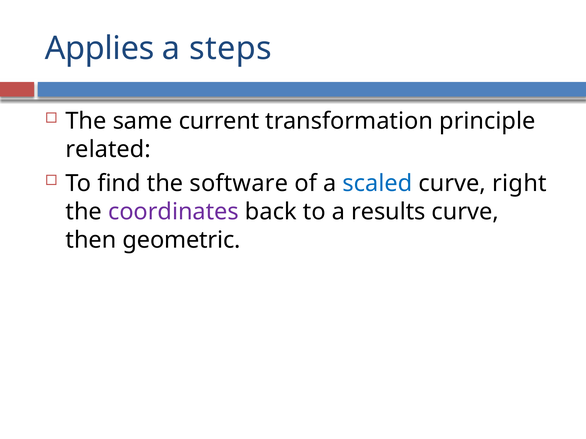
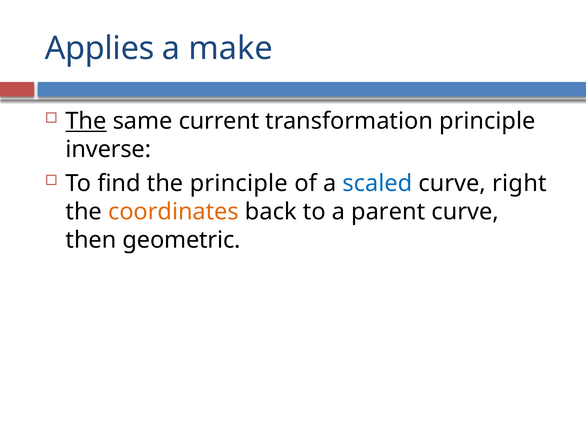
steps: steps -> make
The at (86, 121) underline: none -> present
related: related -> inverse
the software: software -> principle
coordinates colour: purple -> orange
results: results -> parent
